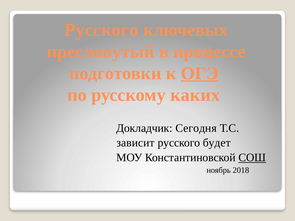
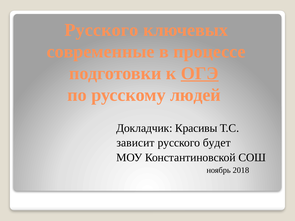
пресловутый: пресловутый -> современные
каких: каких -> людей
Сегодня: Сегодня -> Красивы
СОШ underline: present -> none
